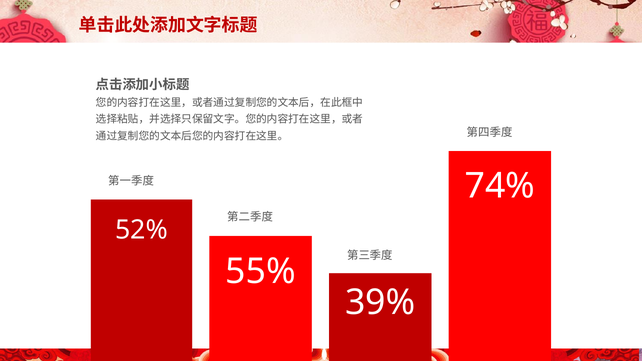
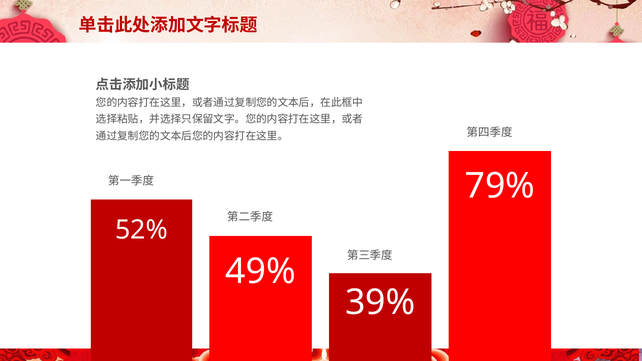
74%: 74% -> 79%
55%: 55% -> 49%
